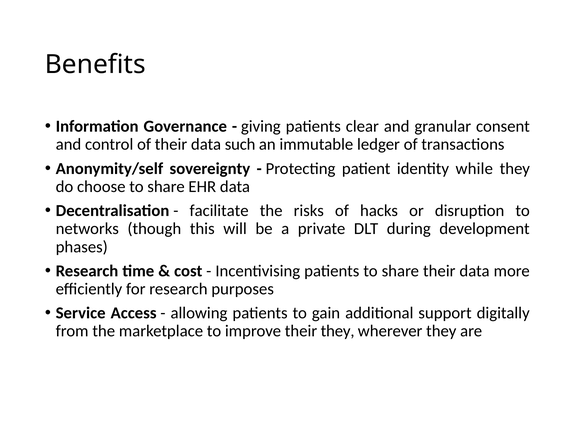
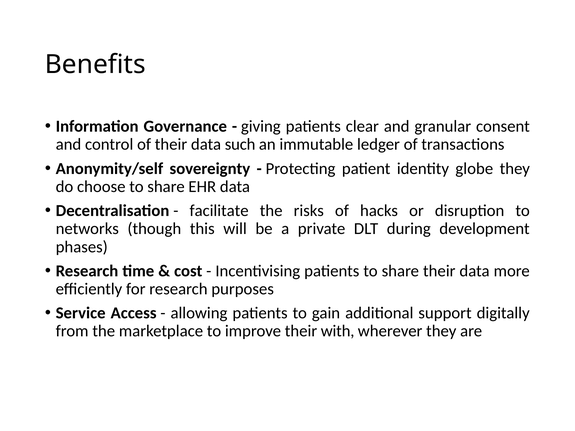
while: while -> globe
their they: they -> with
